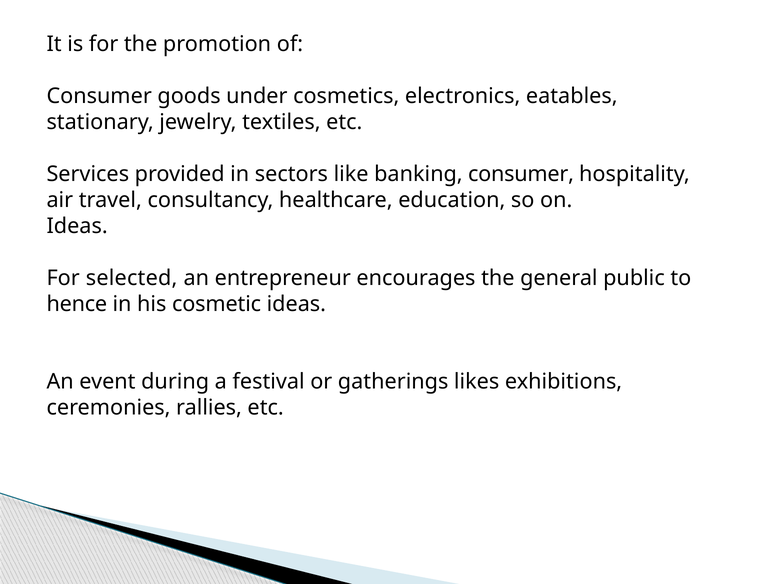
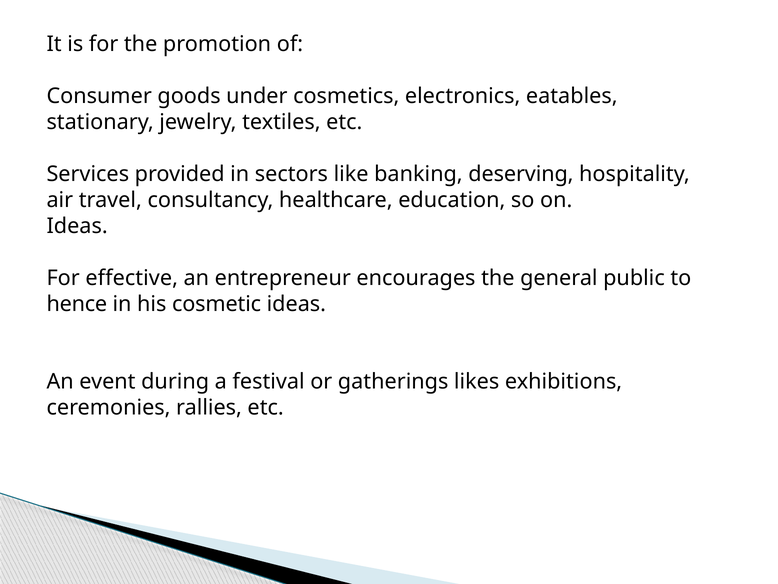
banking consumer: consumer -> deserving
selected: selected -> effective
